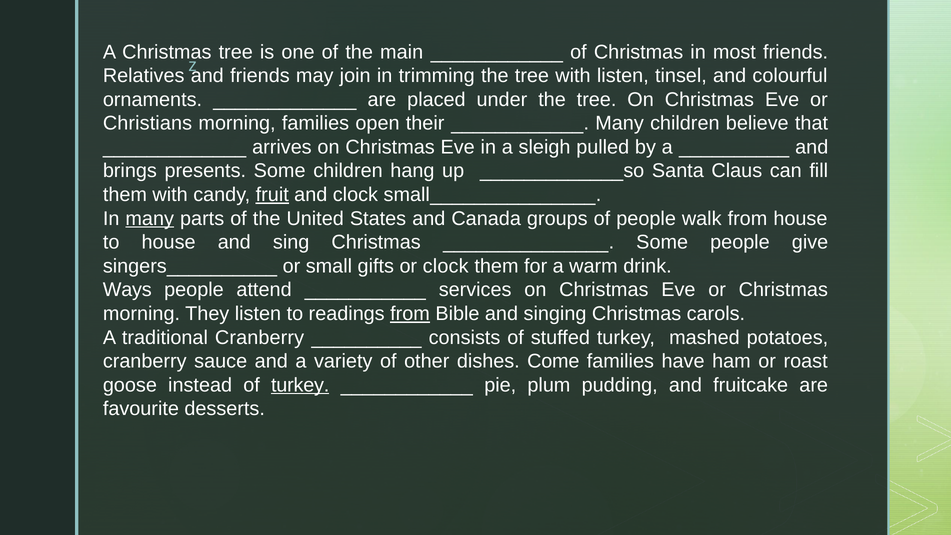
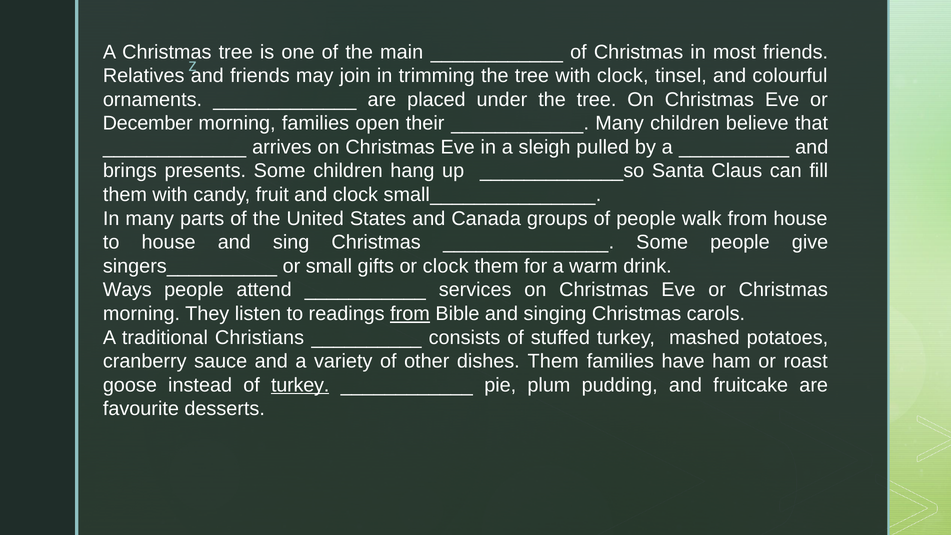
with listen: listen -> clock
Christians: Christians -> December
fruit underline: present -> none
many at (150, 218) underline: present -> none
traditional Cranberry: Cranberry -> Christians
dishes Come: Come -> Them
